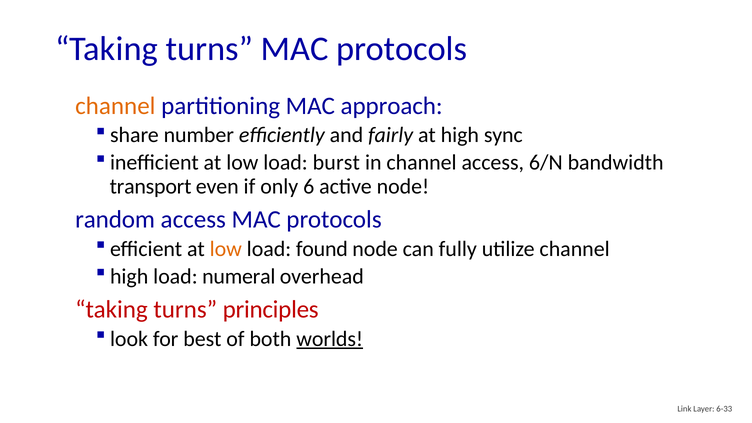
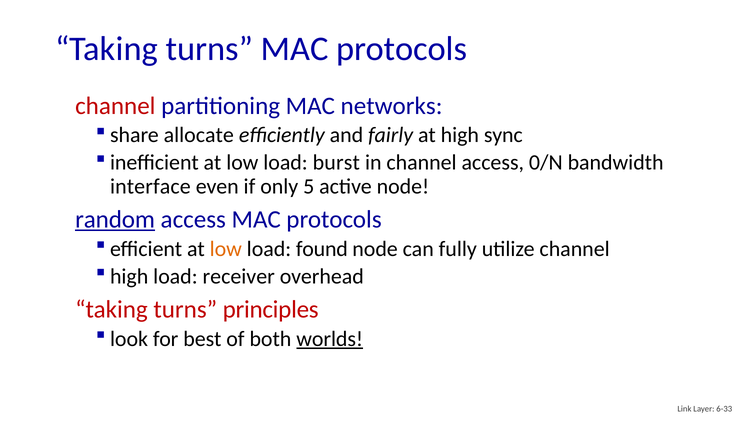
channel at (115, 106) colour: orange -> red
approach: approach -> networks
number: number -> allocate
6/N: 6/N -> 0/N
transport: transport -> interface
6: 6 -> 5
random underline: none -> present
numeral: numeral -> receiver
